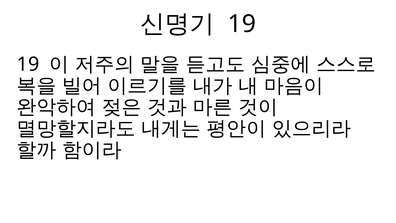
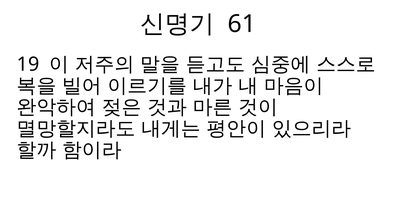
19 at (242, 24): 19 -> 61
